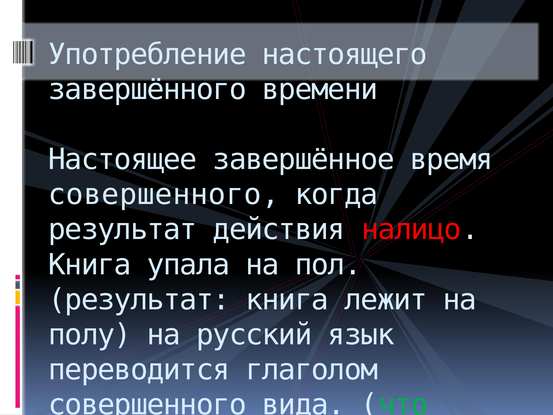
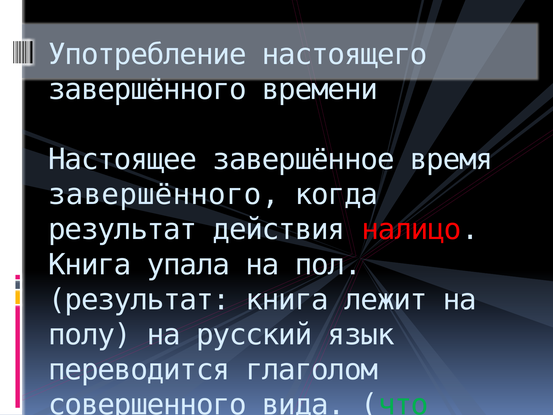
совершенного at (164, 195): совершенного -> завершённого
